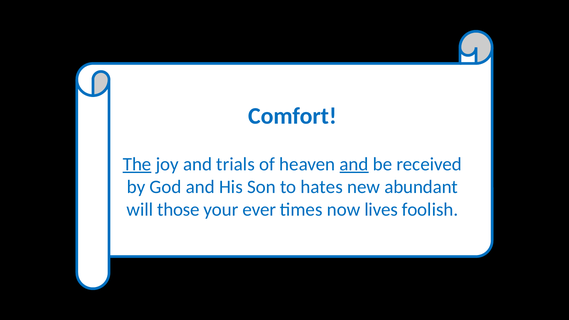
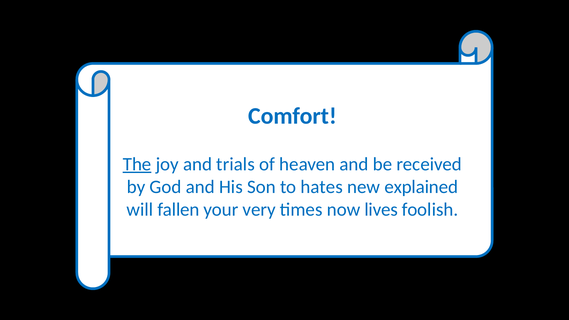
and at (354, 164) underline: present -> none
abundant: abundant -> explained
those: those -> fallen
ever: ever -> very
